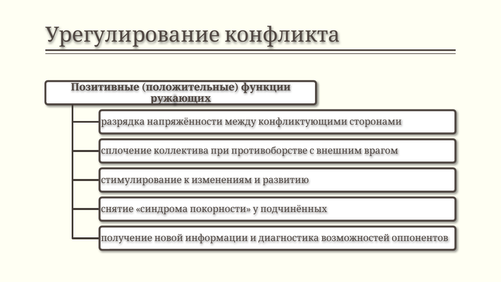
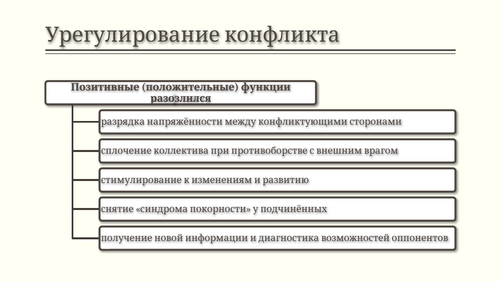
ружающих: ружающих -> разозлился
